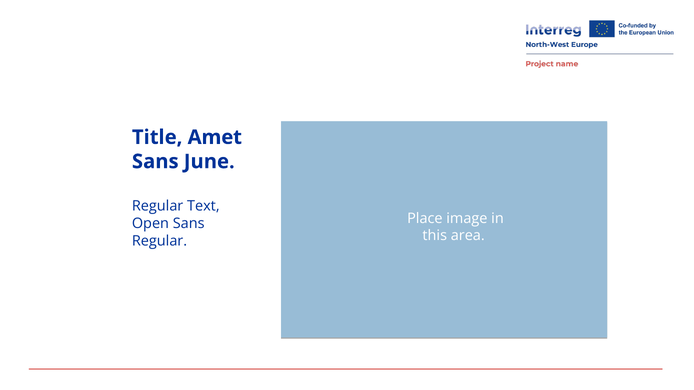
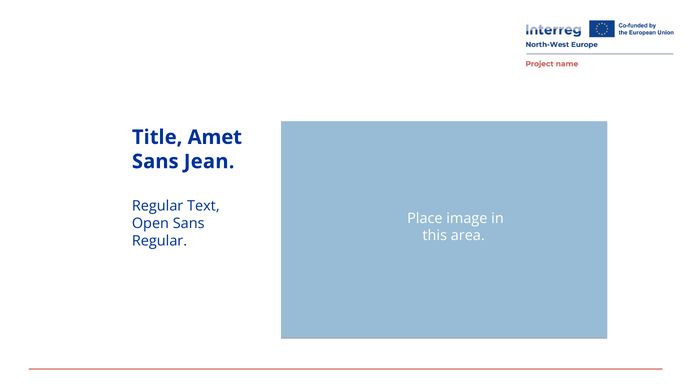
June: June -> Jean
